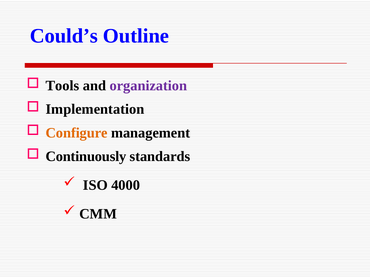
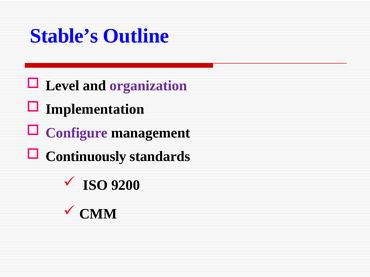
Could’s: Could’s -> Stable’s
Tools: Tools -> Level
Configure colour: orange -> purple
4000: 4000 -> 9200
